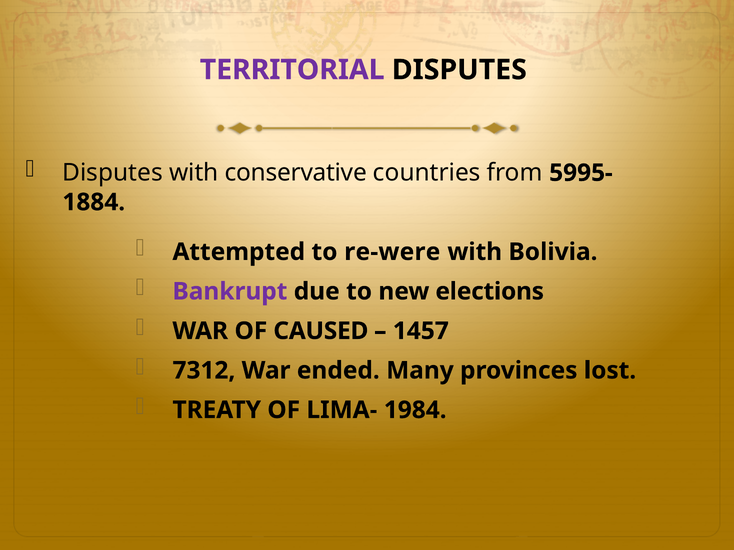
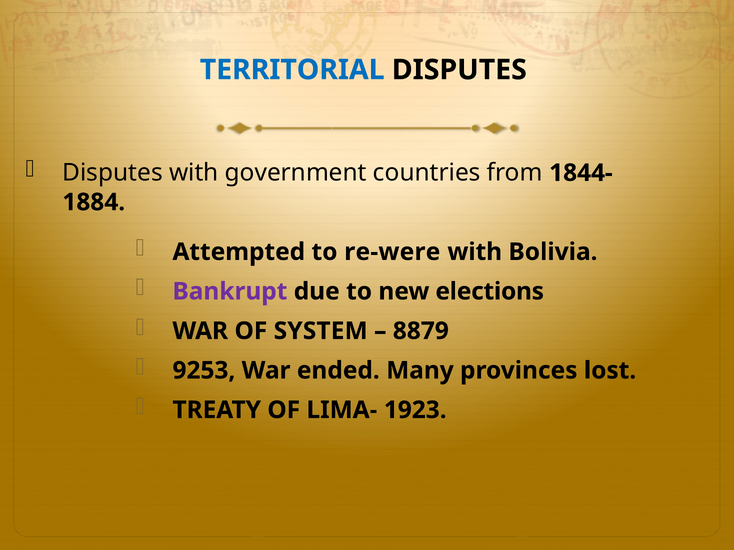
TERRITORIAL colour: purple -> blue
conservative: conservative -> government
5995-: 5995- -> 1844-
CAUSED: CAUSED -> SYSTEM
1457: 1457 -> 8879
7312: 7312 -> 9253
1984: 1984 -> 1923
